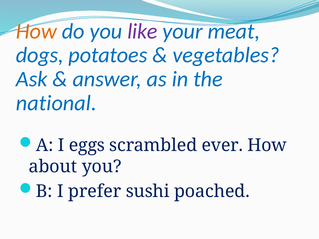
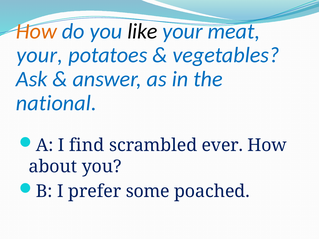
like colour: purple -> black
dogs at (40, 55): dogs -> your
eggs: eggs -> find
sushi: sushi -> some
